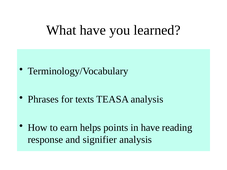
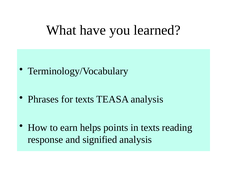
in have: have -> texts
signifier: signifier -> signified
